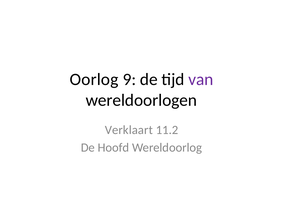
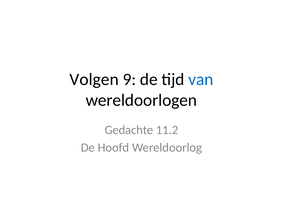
Oorlog: Oorlog -> Volgen
van colour: purple -> blue
Verklaart: Verklaart -> Gedachte
